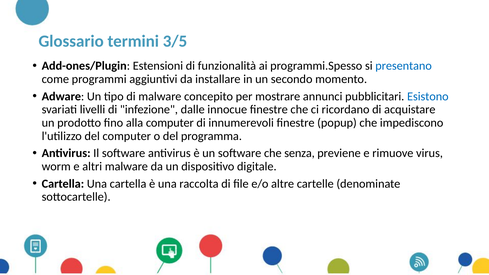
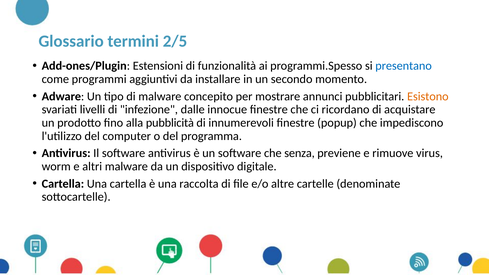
3/5: 3/5 -> 2/5
Esistono colour: blue -> orange
alla computer: computer -> pubblicità
